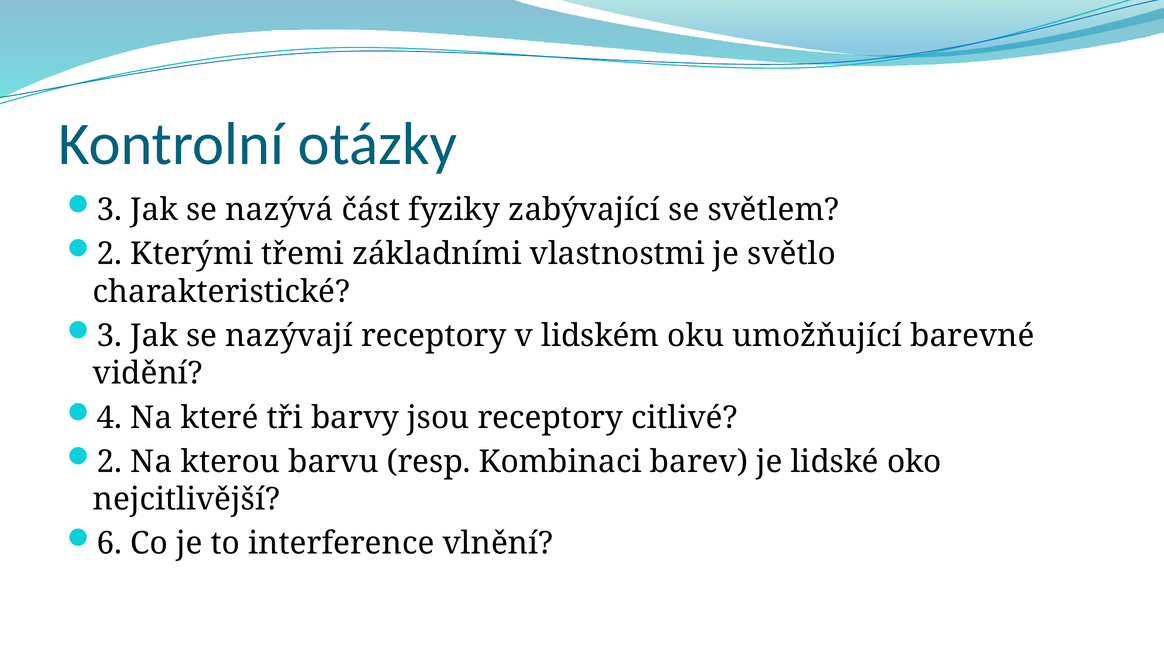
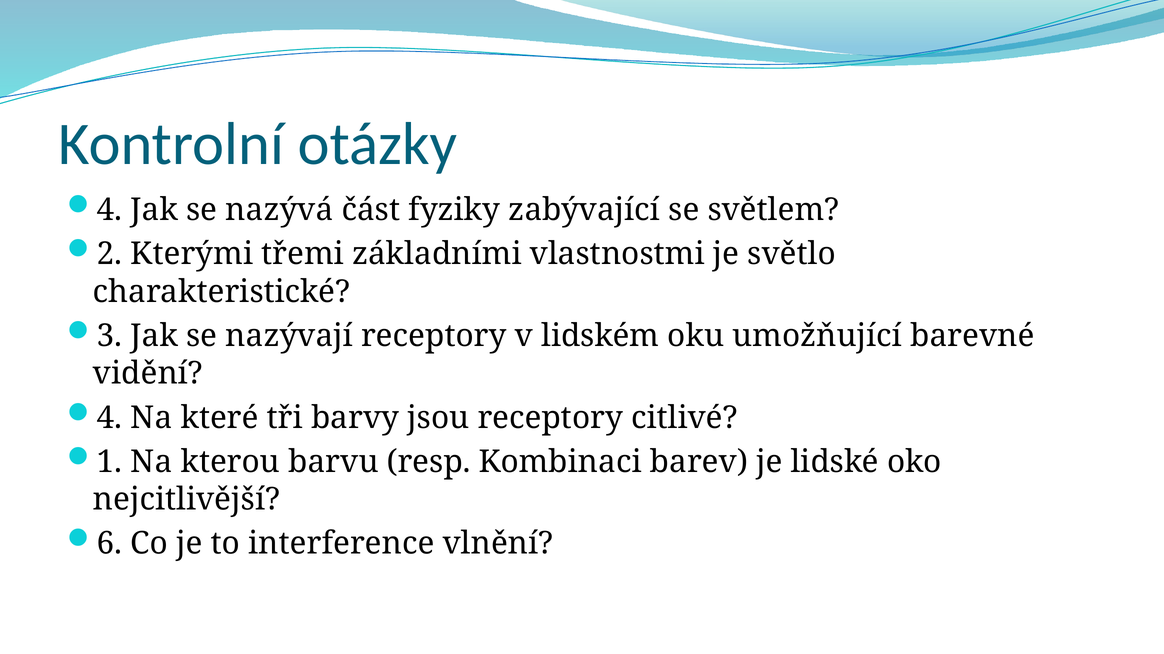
3 at (110, 210): 3 -> 4
2 at (110, 462): 2 -> 1
